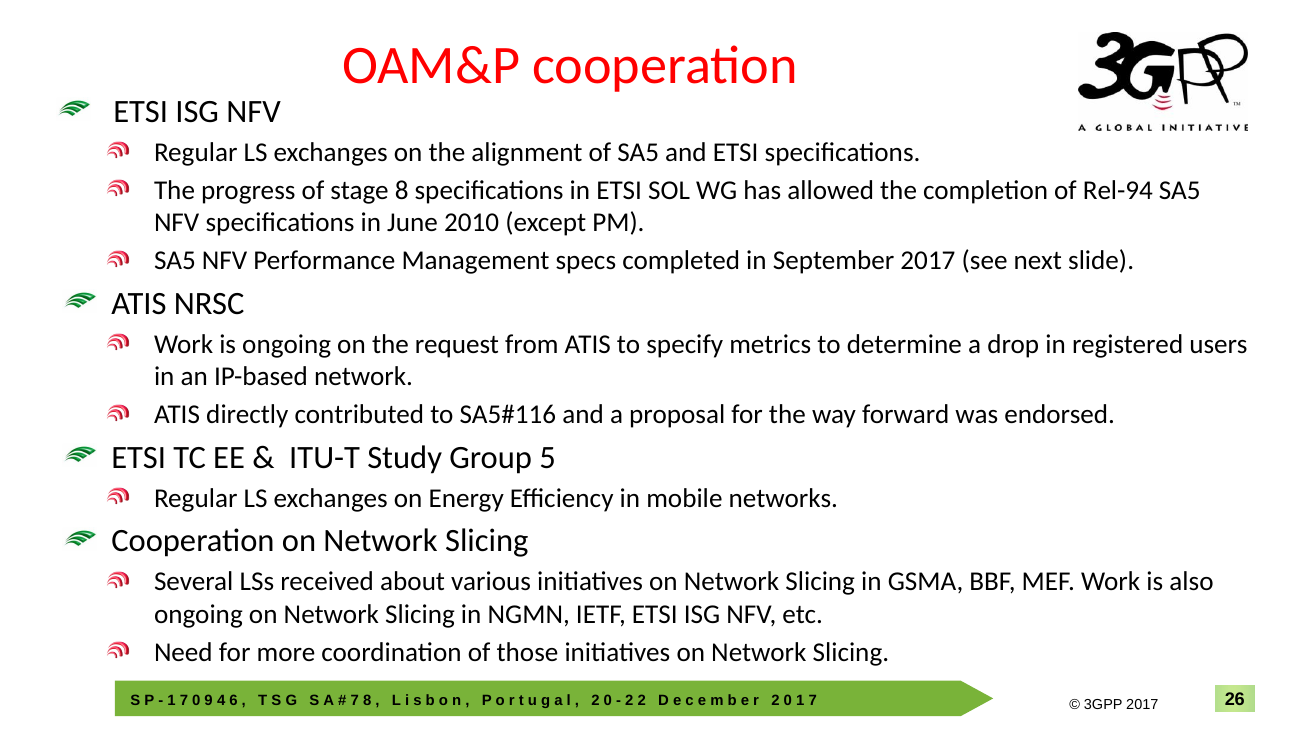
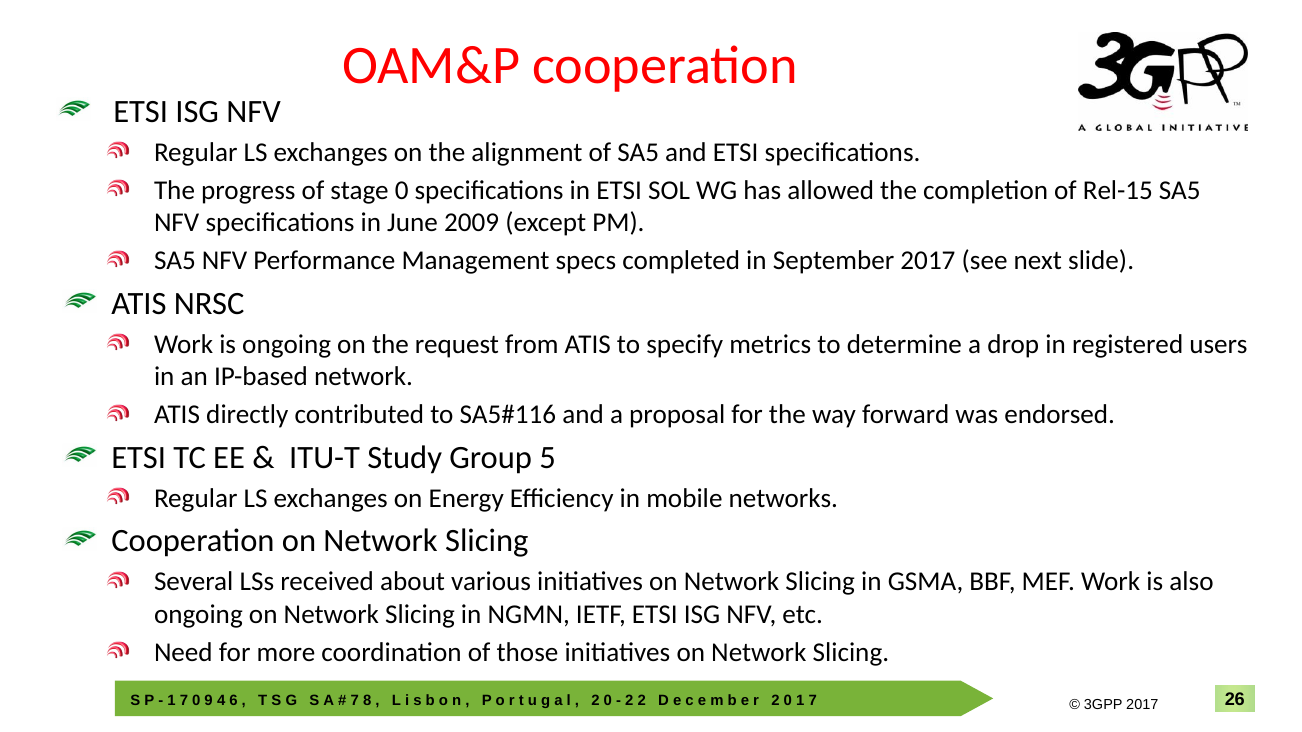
stage 8: 8 -> 0
Rel-94: Rel-94 -> Rel-15
2010: 2010 -> 2009
